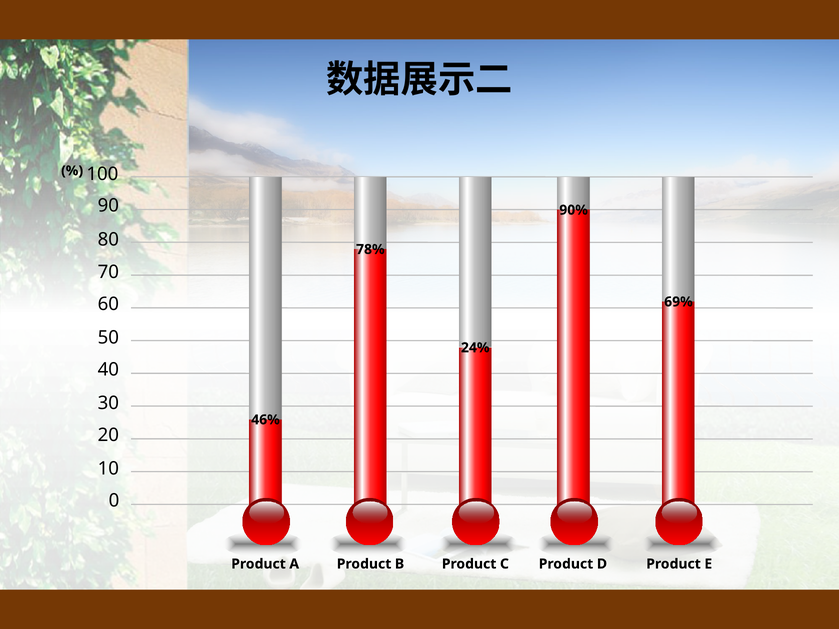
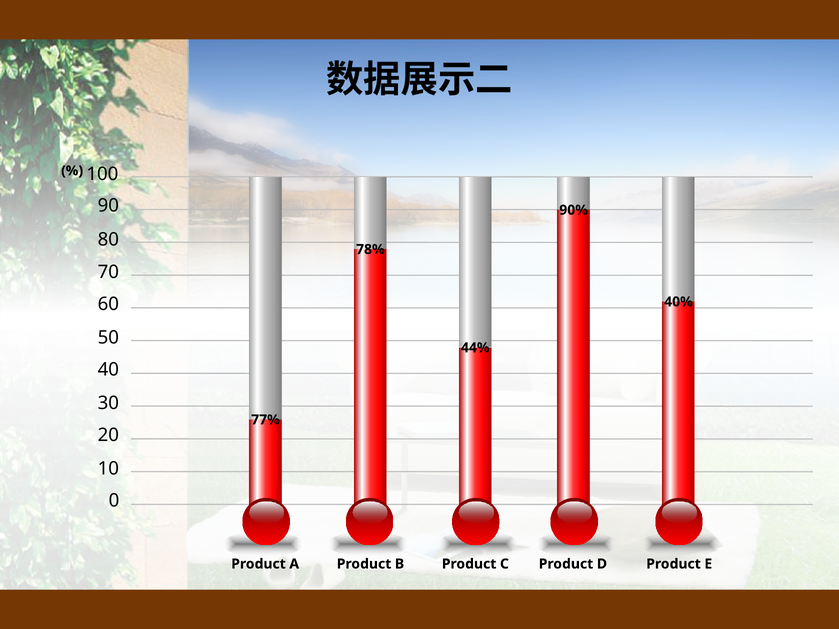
69%: 69% -> 40%
24%: 24% -> 44%
46%: 46% -> 77%
